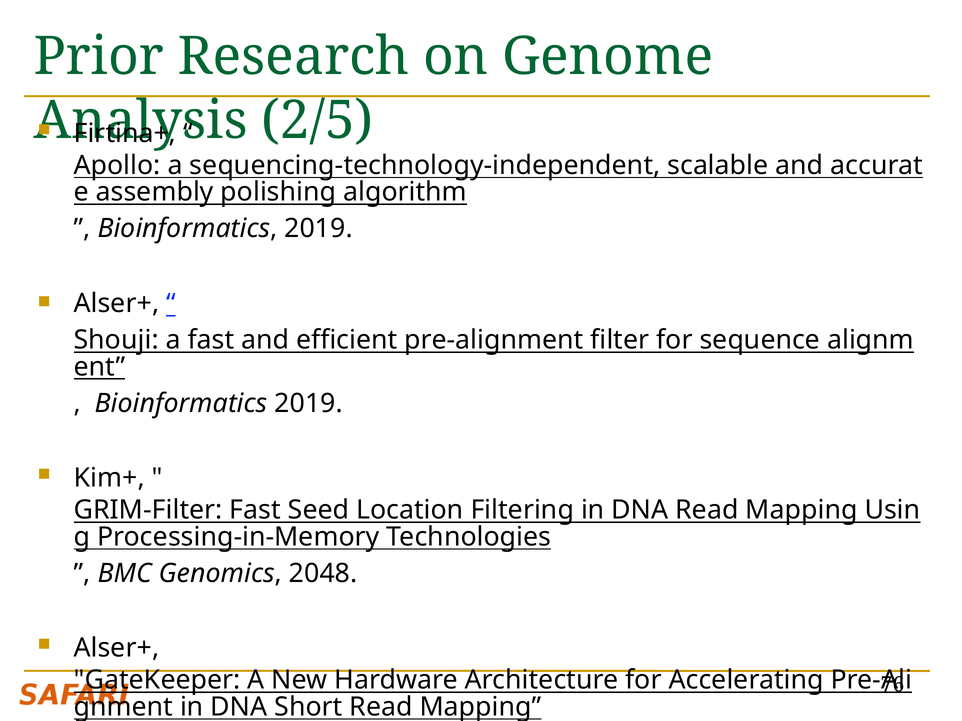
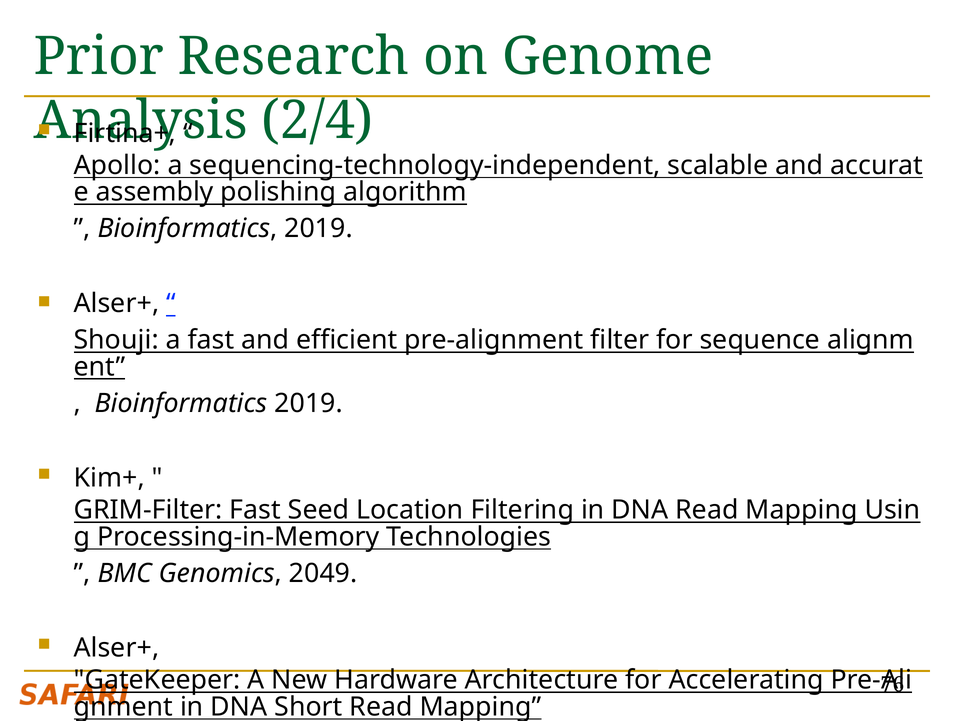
2/5: 2/5 -> 2/4
2048: 2048 -> 2049
